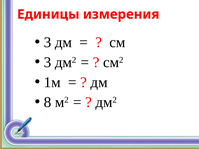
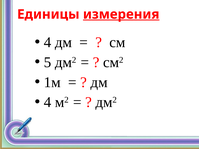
измерения underline: none -> present
3 at (47, 42): 3 -> 4
3 at (47, 62): 3 -> 5
8 at (47, 102): 8 -> 4
